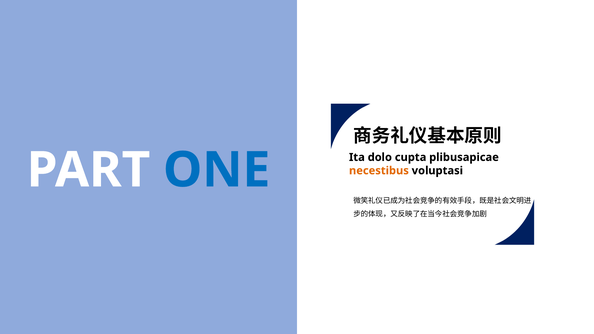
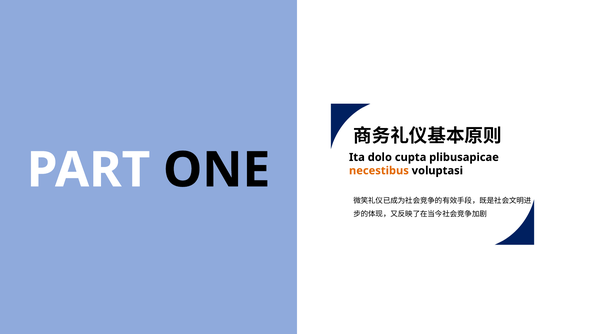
ONE colour: blue -> black
